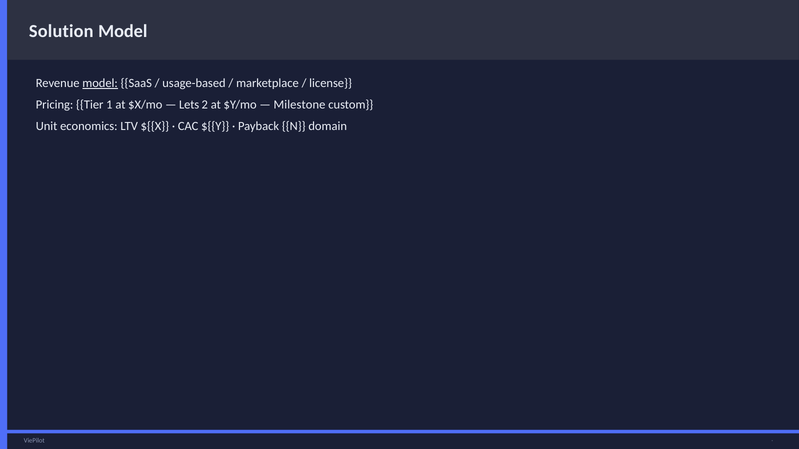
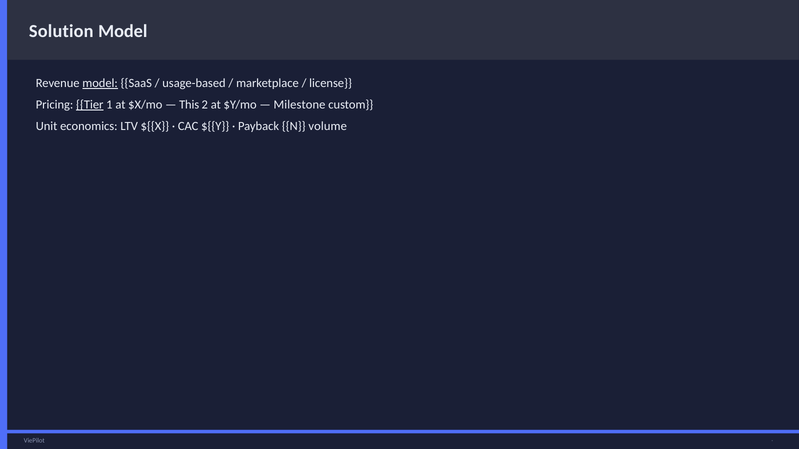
Tier underline: none -> present
Lets: Lets -> This
domain: domain -> volume
